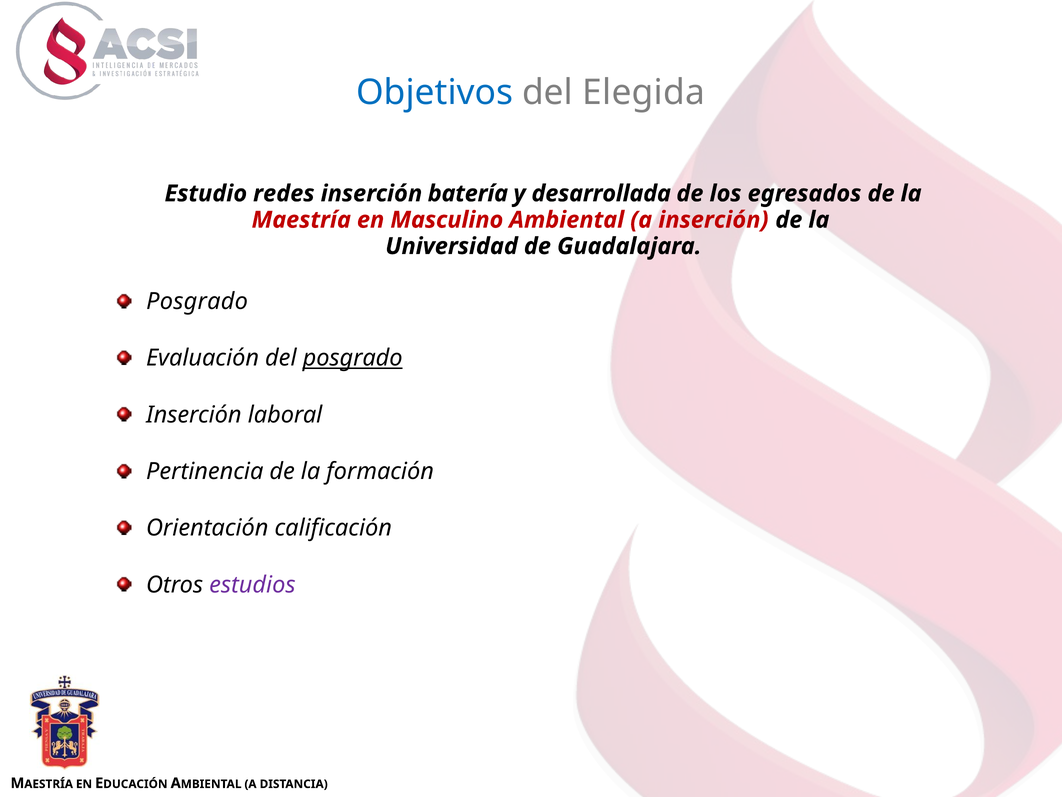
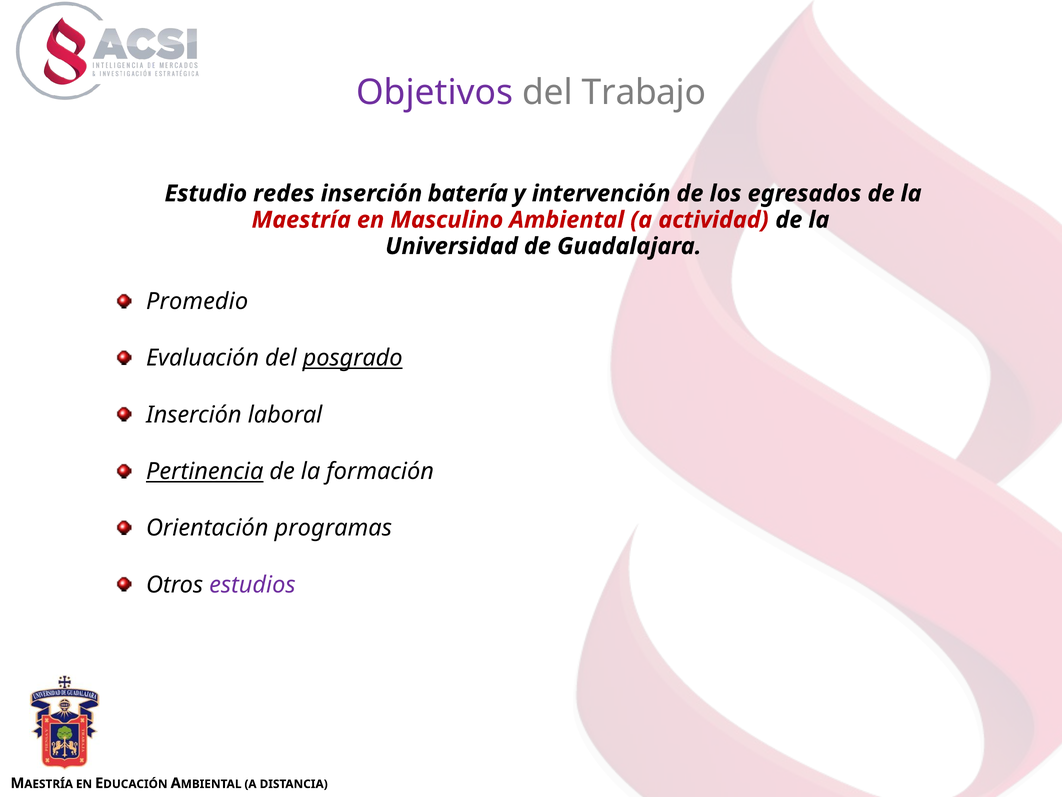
Objetivos colour: blue -> purple
Elegida: Elegida -> Trabajo
desarrollada: desarrollada -> intervención
a inserción: inserción -> actividad
Posgrado at (197, 301): Posgrado -> Promedio
Pertinencia underline: none -> present
calificación: calificación -> programas
